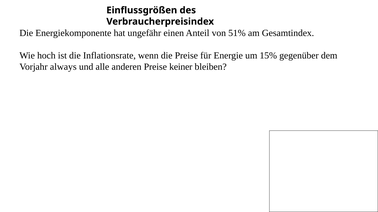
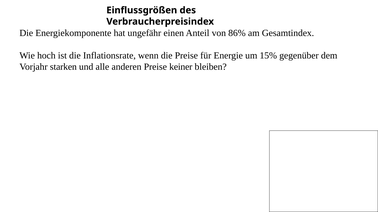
51%: 51% -> 86%
always: always -> starken
